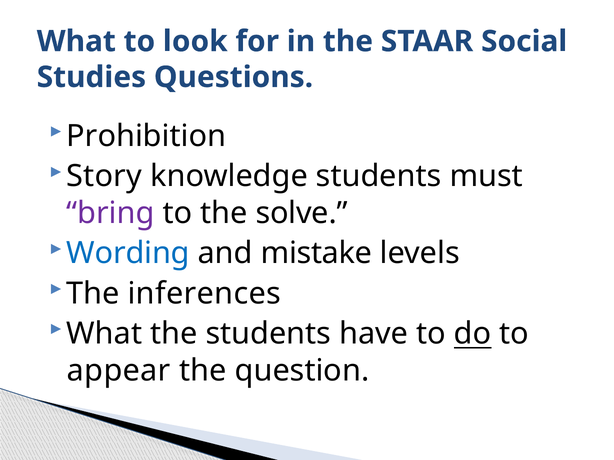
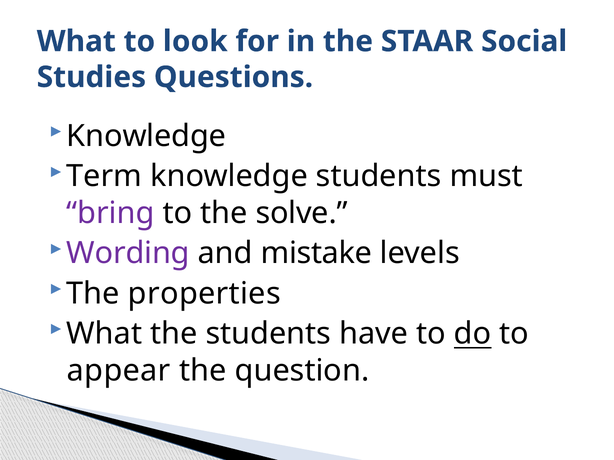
Prohibition at (146, 136): Prohibition -> Knowledge
Story: Story -> Term
Wording colour: blue -> purple
inferences: inferences -> properties
